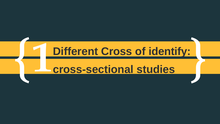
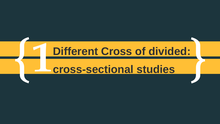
identify: identify -> divided
